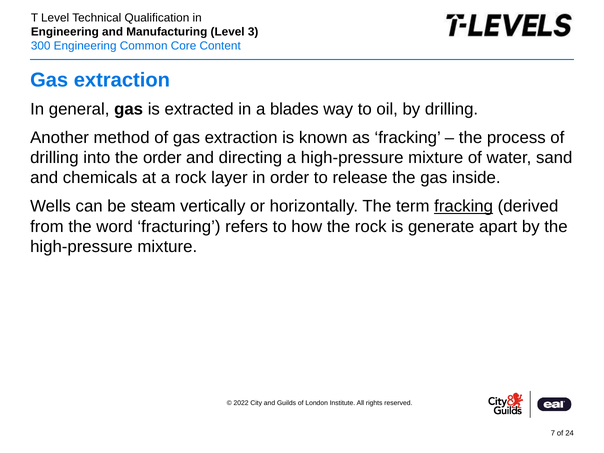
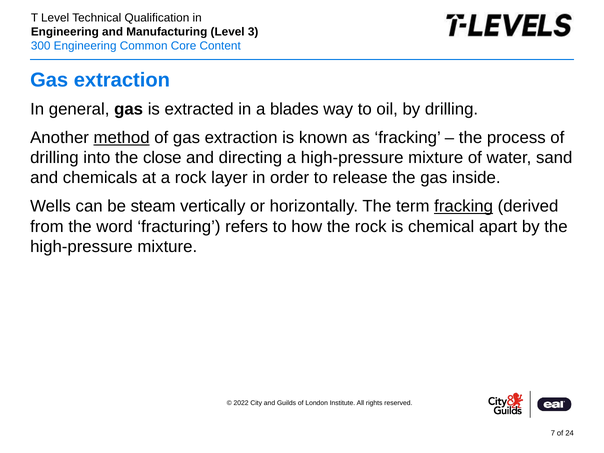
method underline: none -> present
the order: order -> close
generate: generate -> chemical
